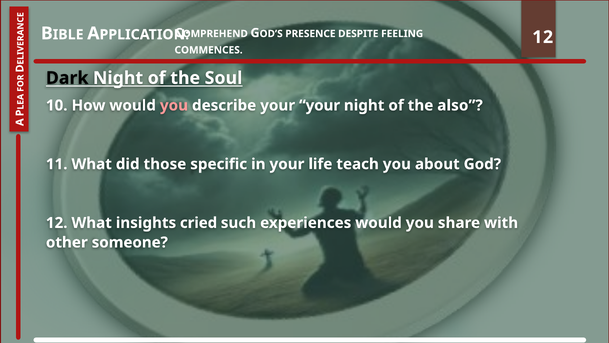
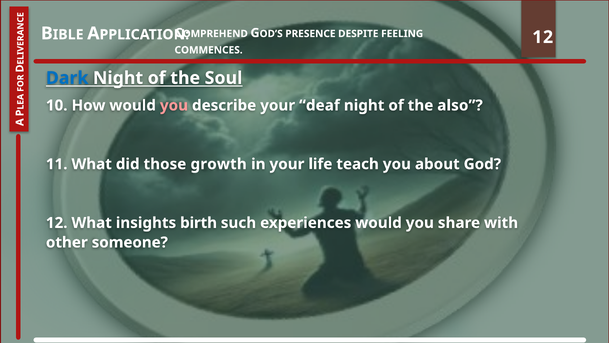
Dark colour: black -> blue
your your: your -> deaf
specific: specific -> growth
cried: cried -> birth
